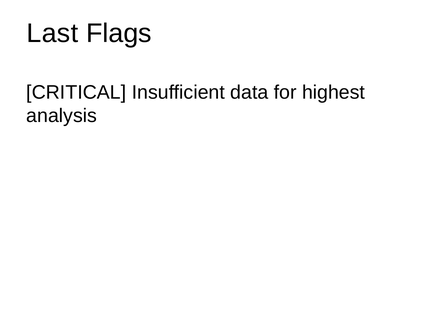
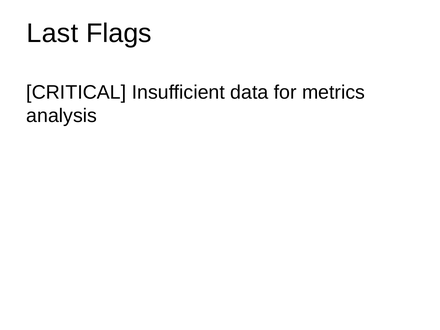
highest: highest -> metrics
